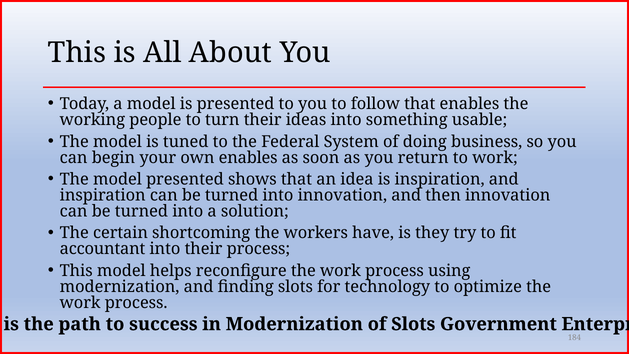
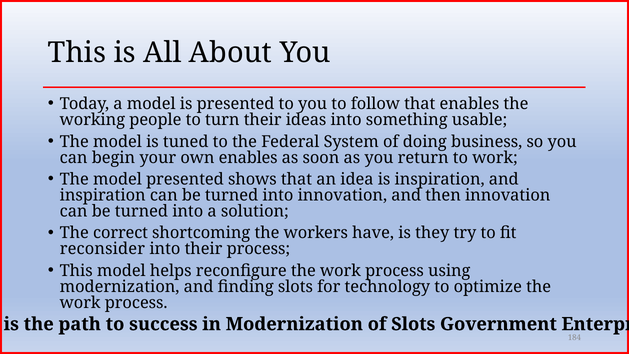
certain: certain -> correct
accountant: accountant -> reconsider
